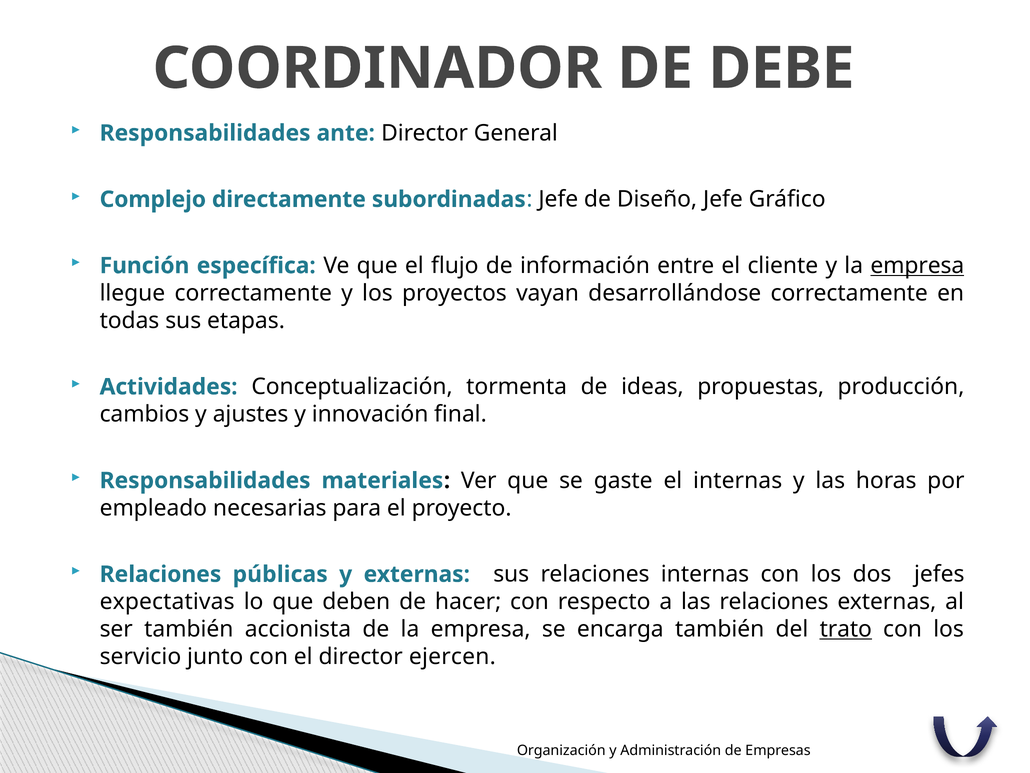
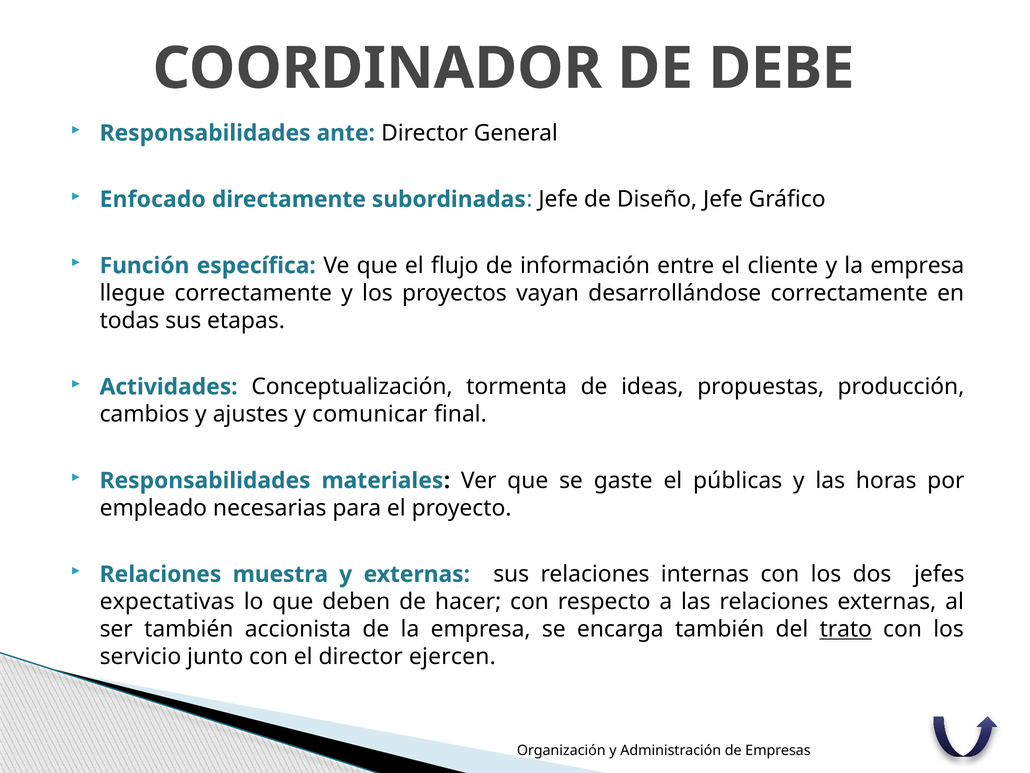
Complejo: Complejo -> Enfocado
empresa at (917, 266) underline: present -> none
innovación: innovación -> comunicar
el internas: internas -> públicas
públicas: públicas -> muestra
